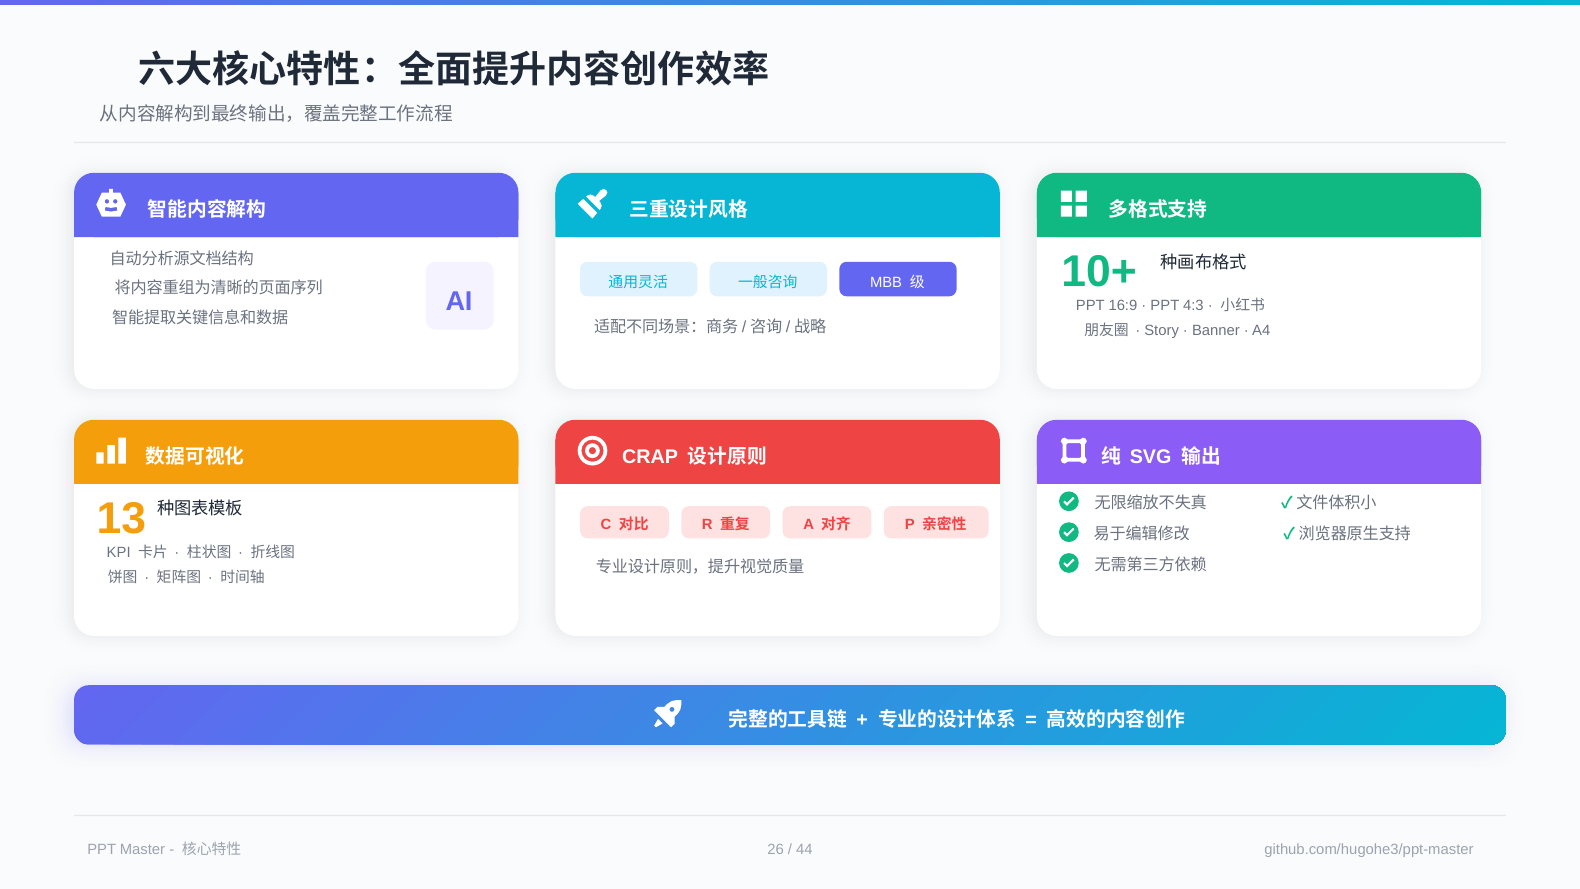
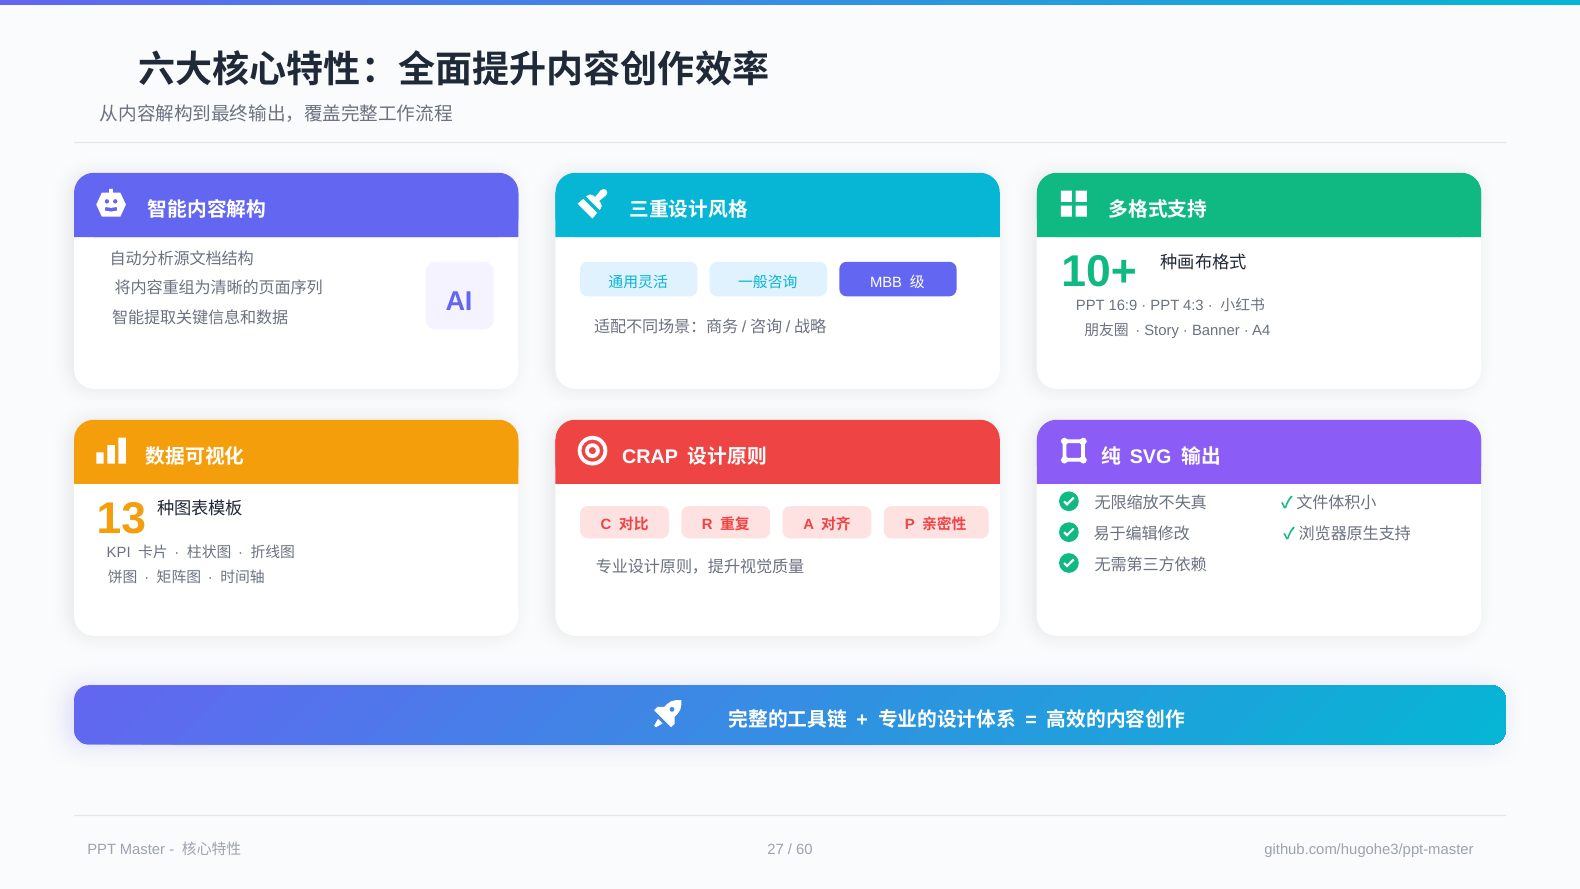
26: 26 -> 27
44: 44 -> 60
